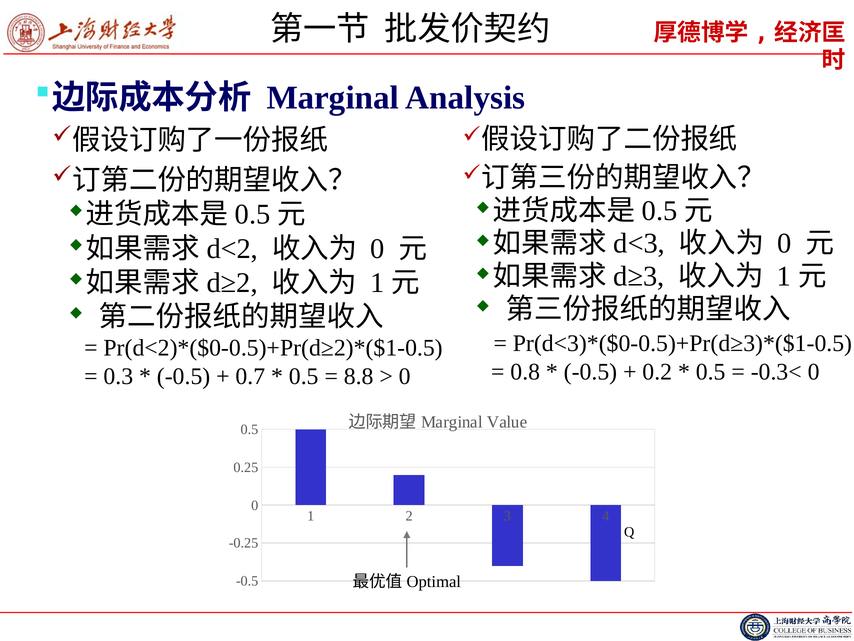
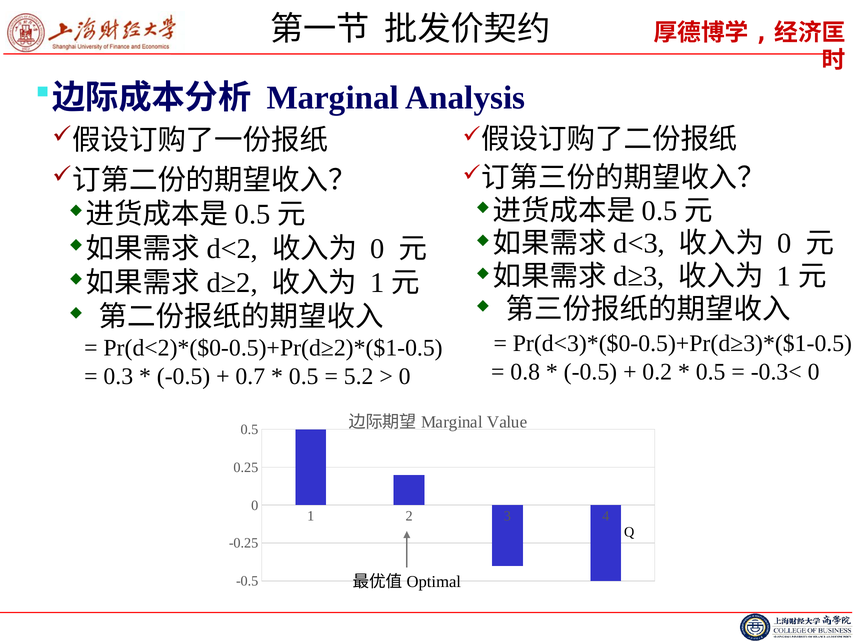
8.8: 8.8 -> 5.2
